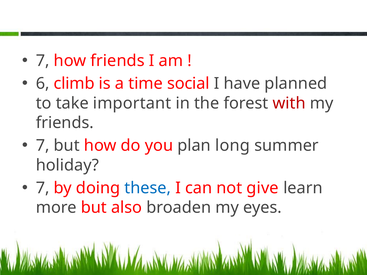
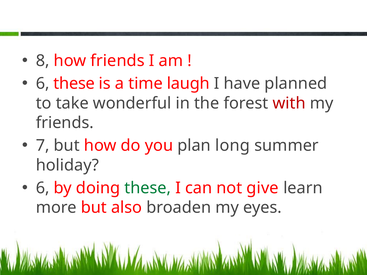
7 at (43, 61): 7 -> 8
6 climb: climb -> these
social: social -> laugh
important: important -> wonderful
7 at (43, 188): 7 -> 6
these at (148, 188) colour: blue -> green
